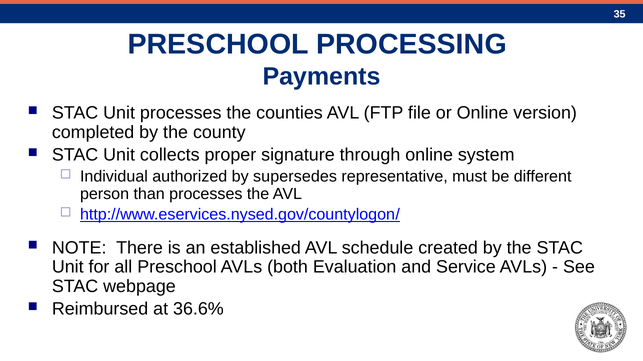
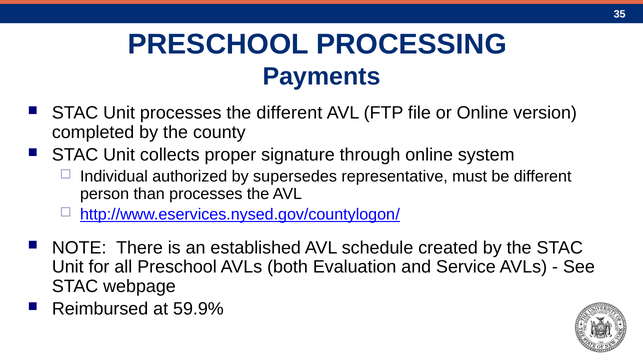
the counties: counties -> different
36.6%: 36.6% -> 59.9%
